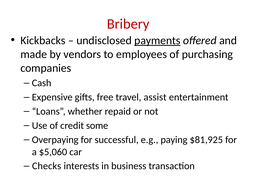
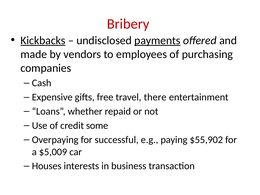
Kickbacks underline: none -> present
assist: assist -> there
$81,925: $81,925 -> $55,902
$5,060: $5,060 -> $5,009
Checks: Checks -> Houses
